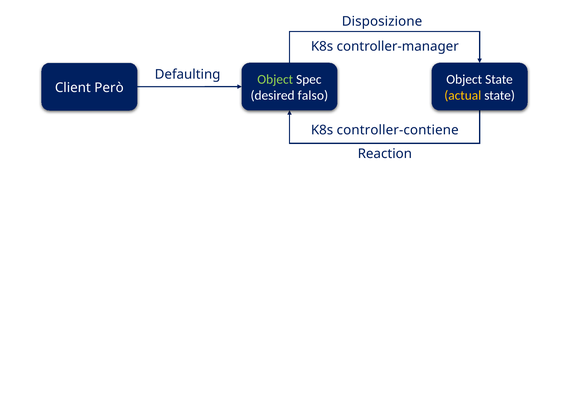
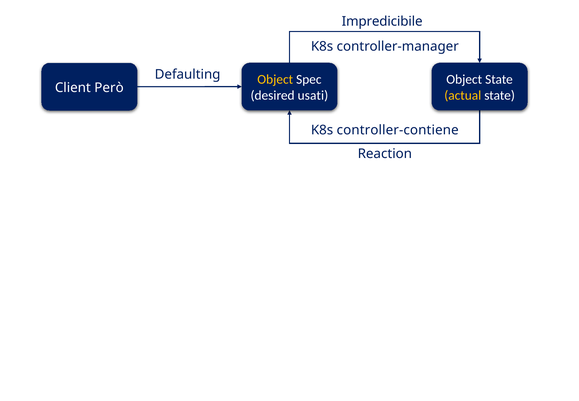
Disposizione: Disposizione -> Impredicibile
Object at (275, 79) colour: light green -> yellow
falso: falso -> usati
